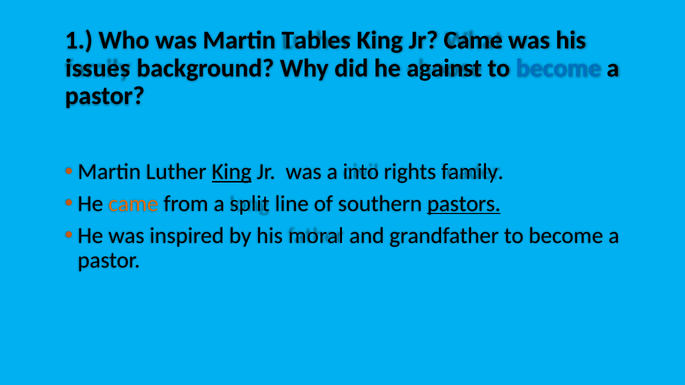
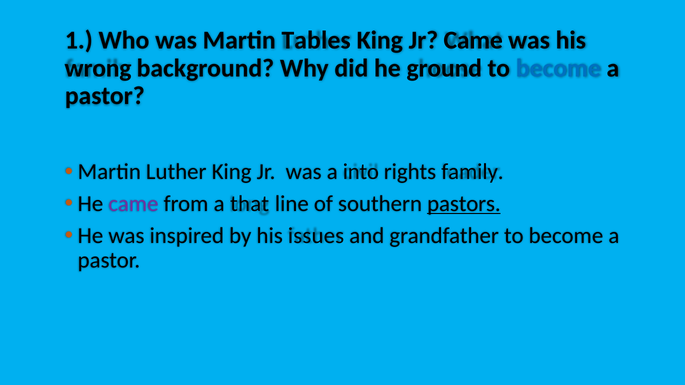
issues: issues -> wrong
against: against -> ground
King at (232, 172) underline: present -> none
came at (134, 204) colour: orange -> purple
split: split -> that
moral: moral -> issues
